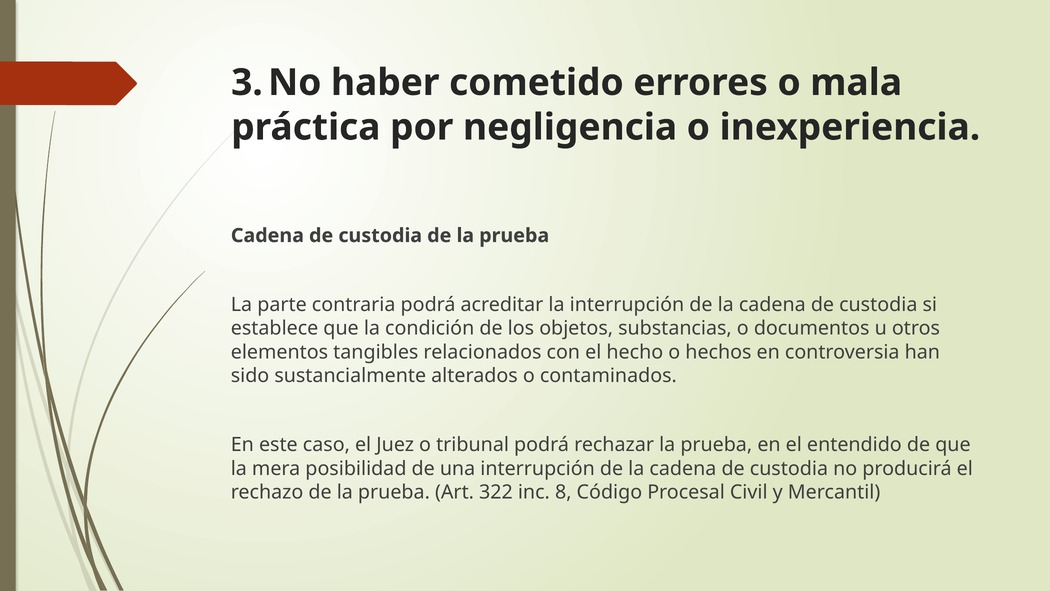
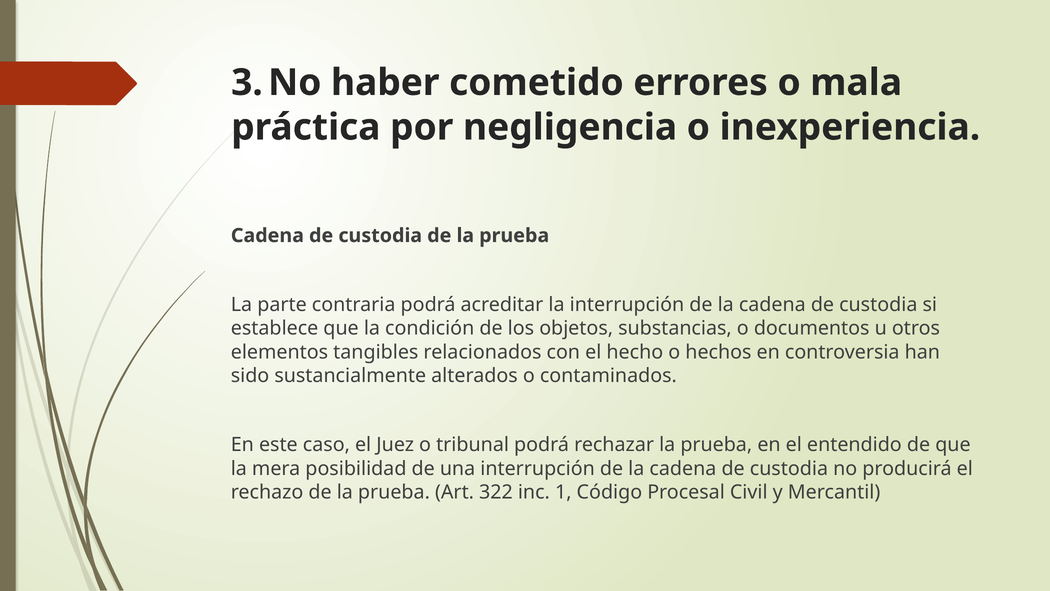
8: 8 -> 1
